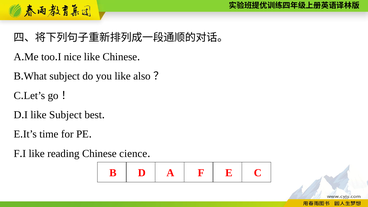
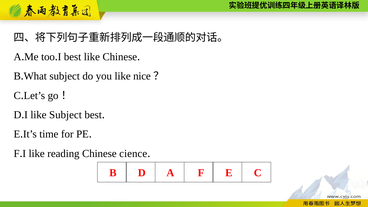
nice at (73, 57): nice -> best
also: also -> nice
